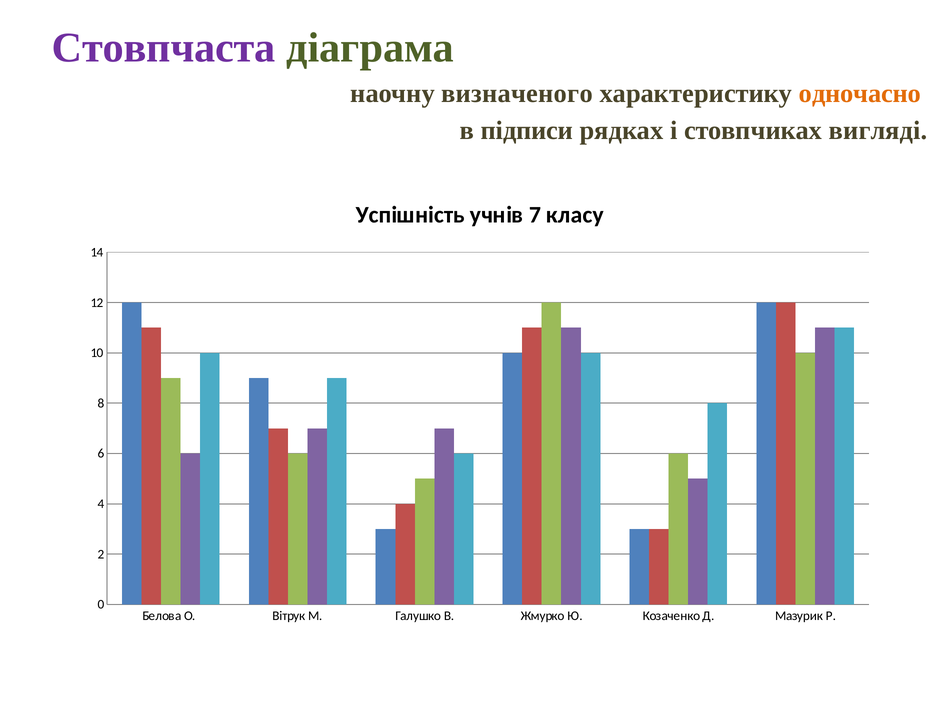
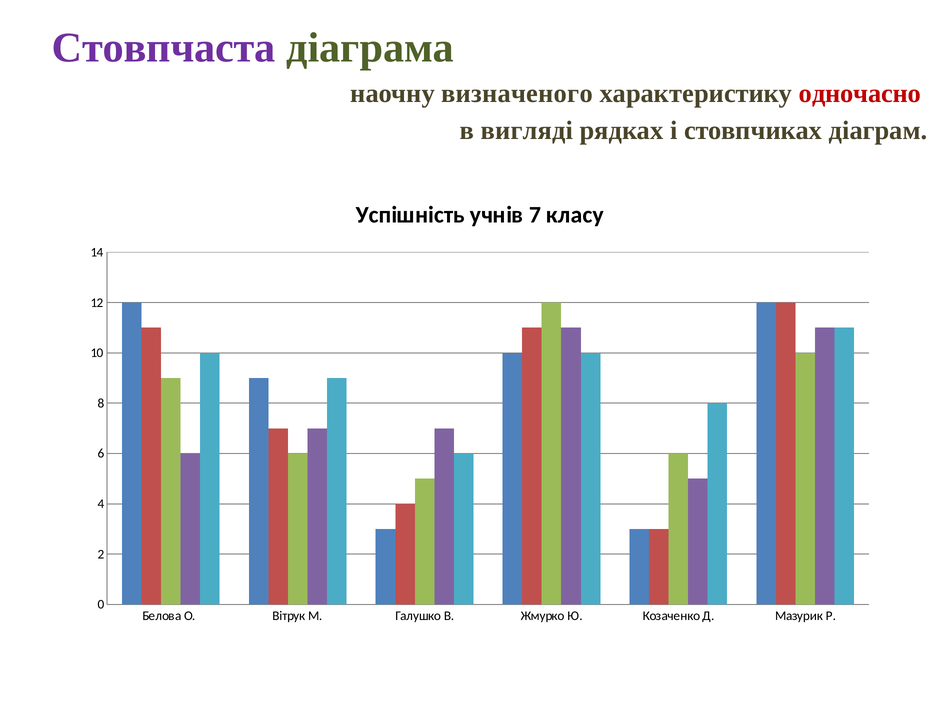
одночасно colour: orange -> red
підписи: підписи -> вигляді
вигляді: вигляді -> діаграм
